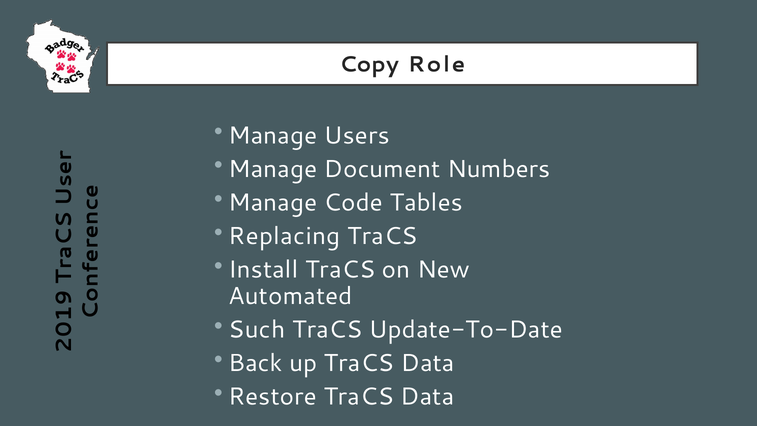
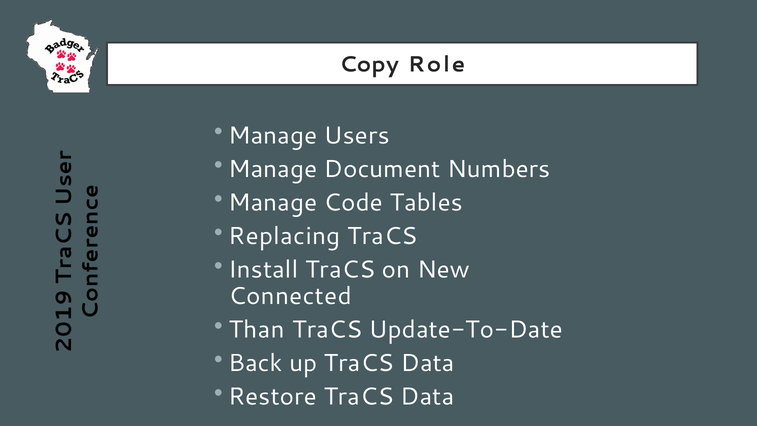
Automated: Automated -> Connected
Such: Such -> Than
